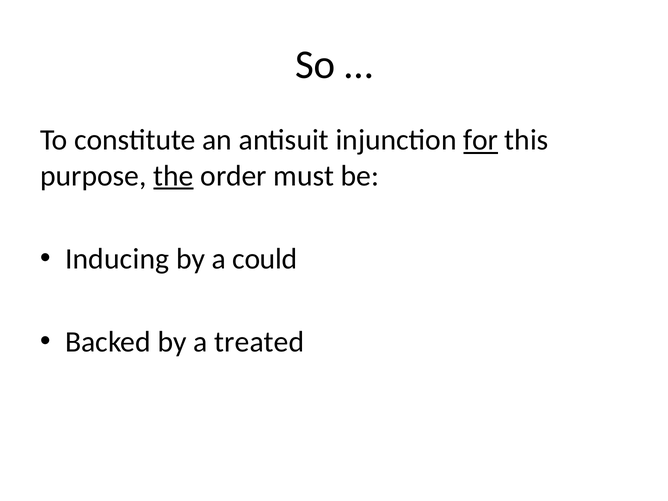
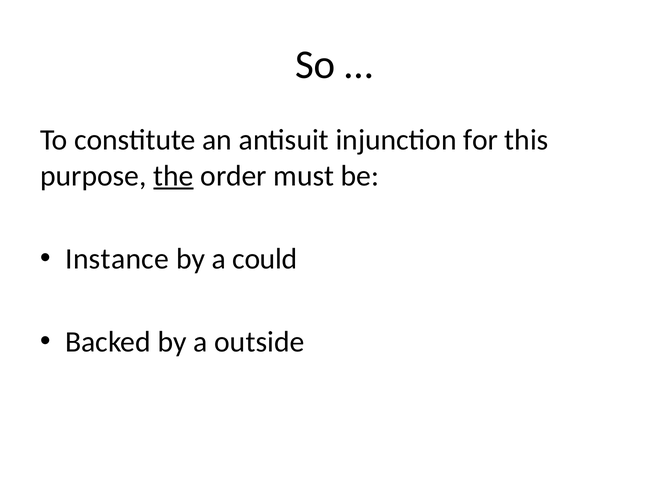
for underline: present -> none
Inducing: Inducing -> Instance
treated: treated -> outside
